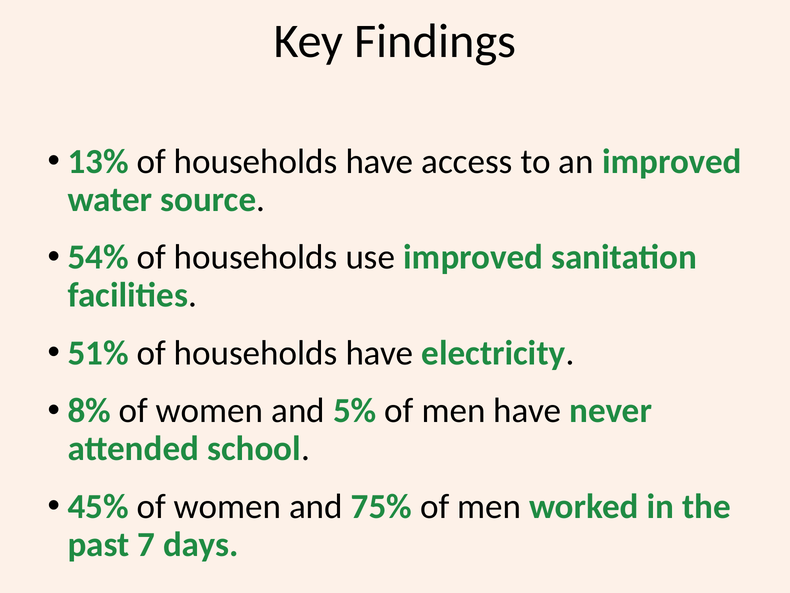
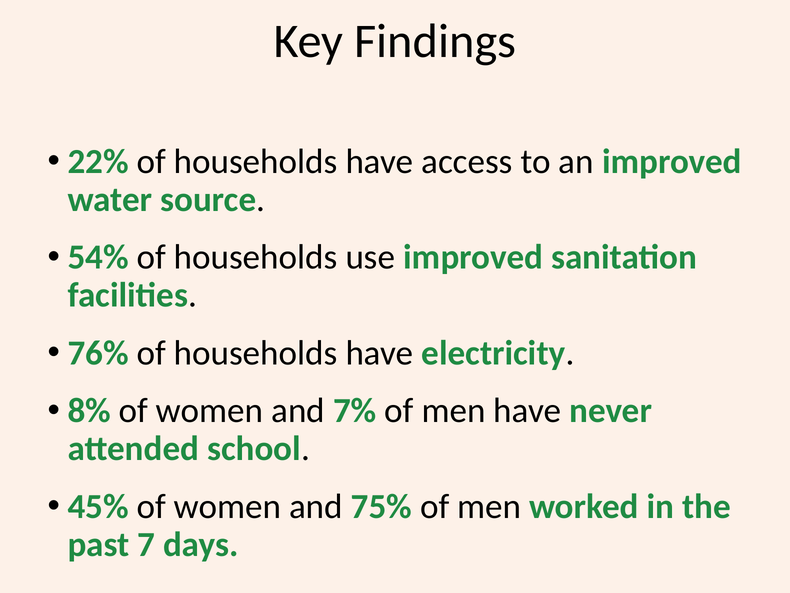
13%: 13% -> 22%
51%: 51% -> 76%
5%: 5% -> 7%
